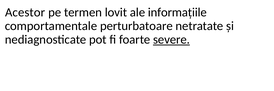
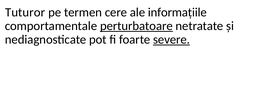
Acestor: Acestor -> Tuturor
lovit: lovit -> cere
perturbatoare underline: none -> present
